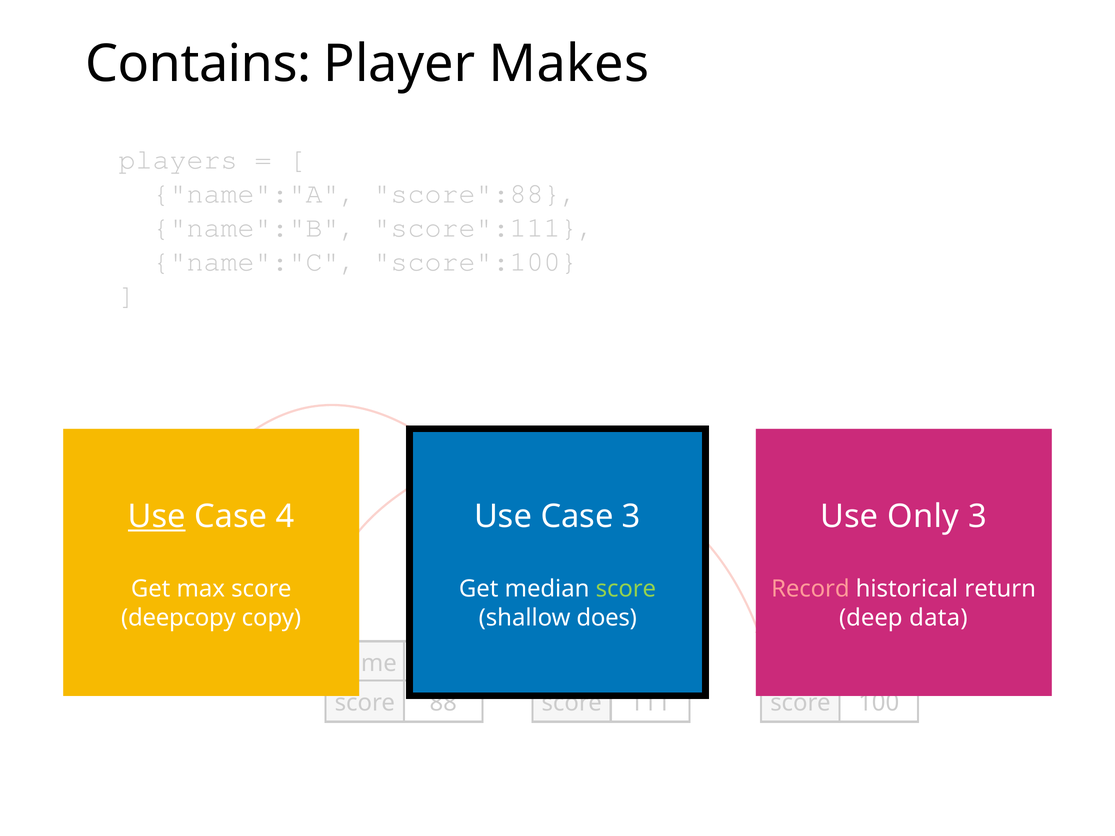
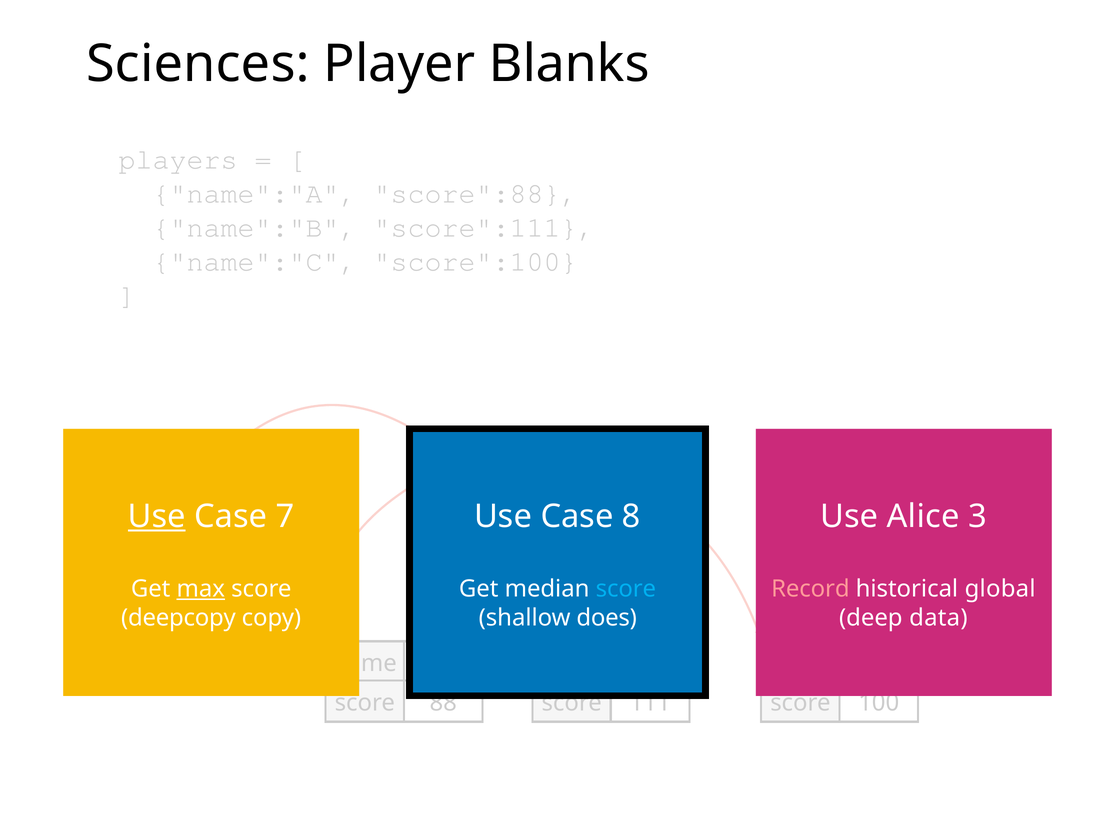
Contains: Contains -> Sciences
Makes: Makes -> Blanks
4: 4 -> 7
Case 3: 3 -> 8
Only: Only -> Alice
max underline: none -> present
score at (626, 589) colour: light green -> light blue
return: return -> global
